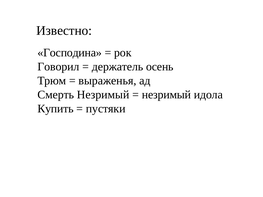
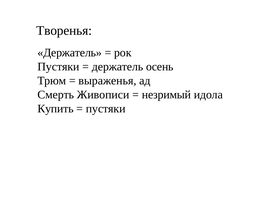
Известно: Известно -> Творенья
Господина at (70, 53): Господина -> Держатель
Говорил at (58, 67): Говорил -> Пустяки
Смерть Незримый: Незримый -> Живописи
